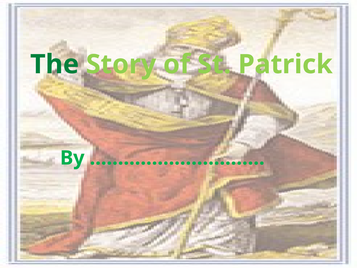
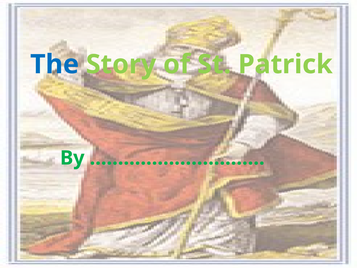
The colour: green -> blue
